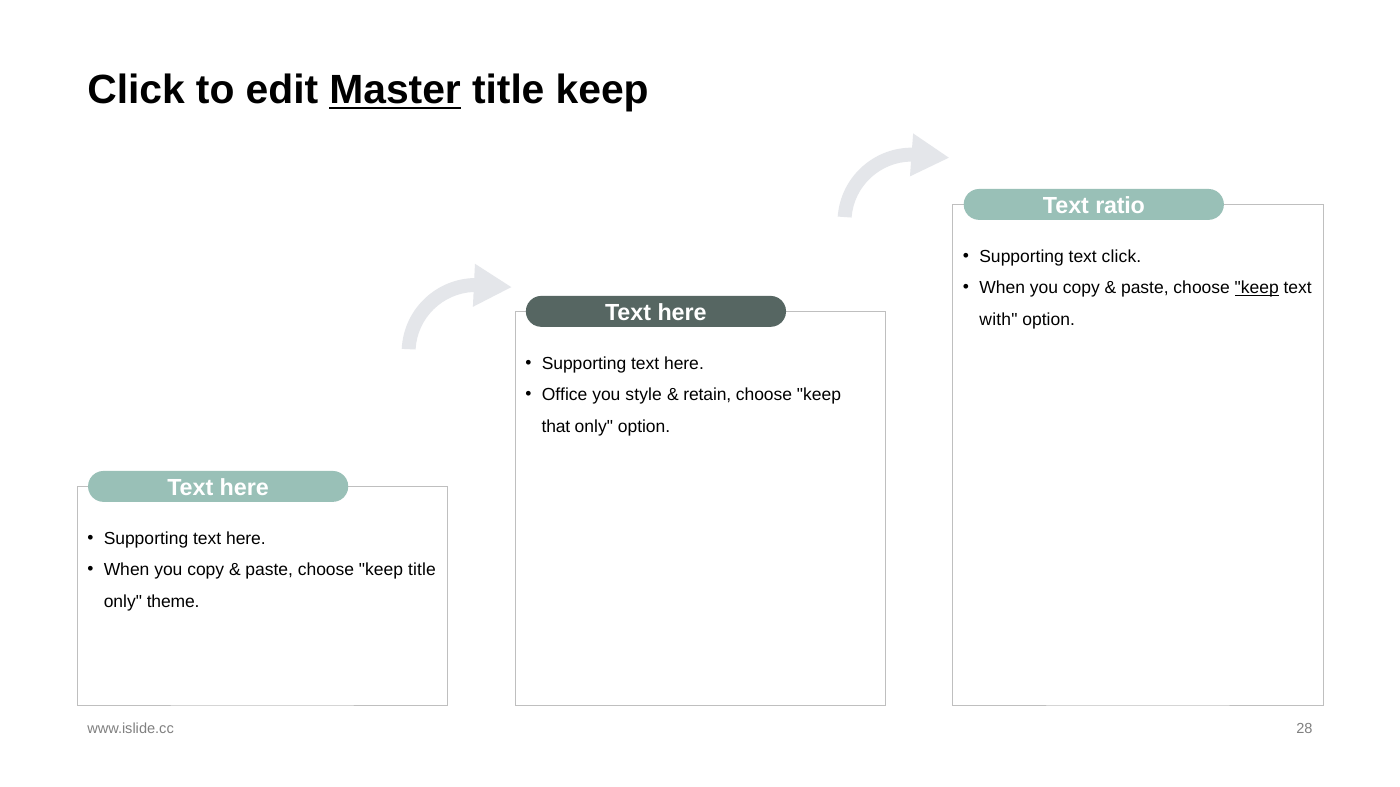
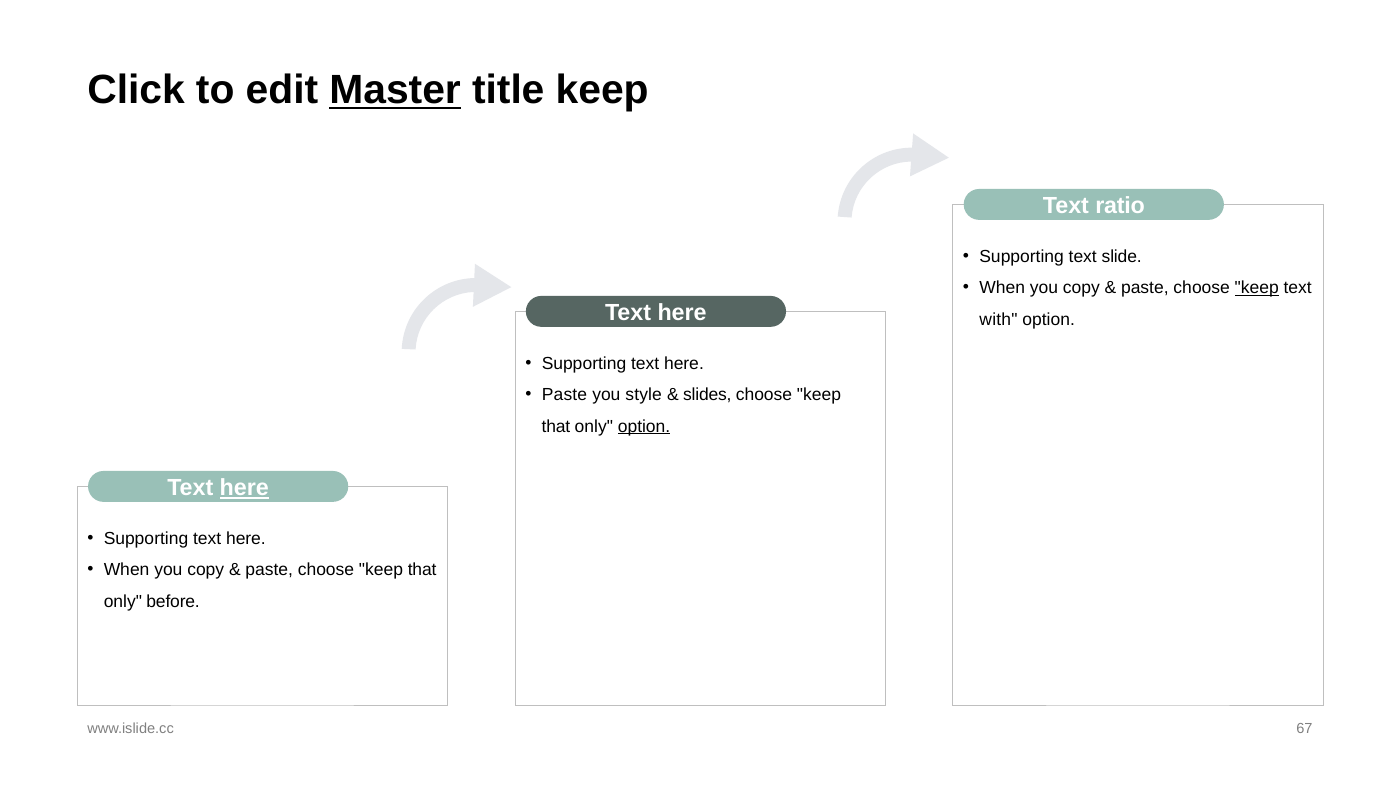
text click: click -> slide
Office at (565, 395): Office -> Paste
retain: retain -> slides
option at (644, 427) underline: none -> present
here at (244, 488) underline: none -> present
paste choose keep title: title -> that
theme: theme -> before
28: 28 -> 67
